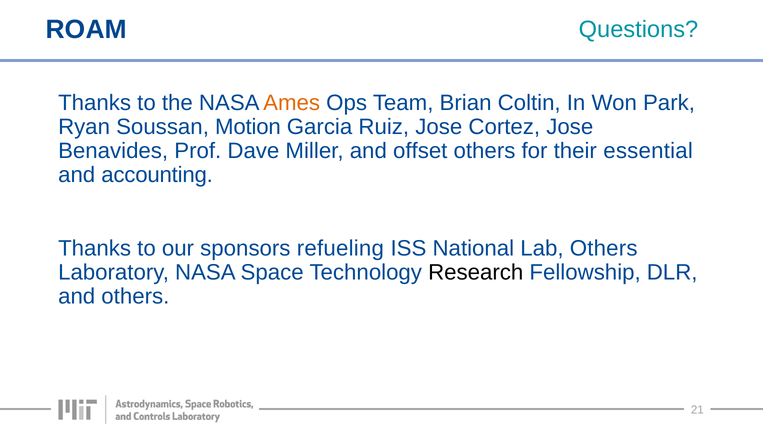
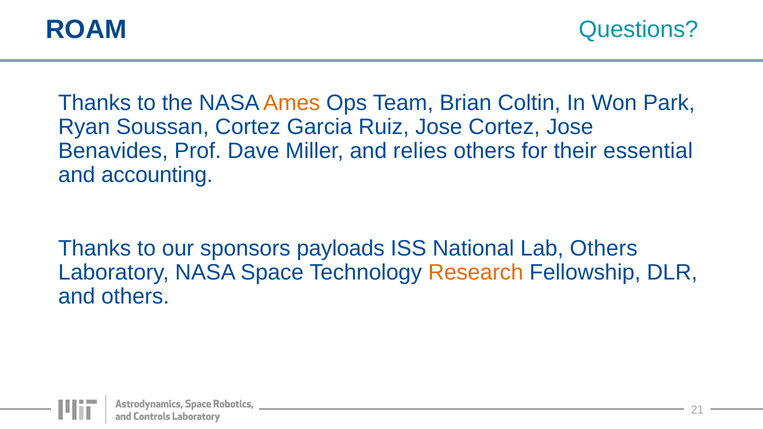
Soussan Motion: Motion -> Cortez
offset: offset -> relies
refueling: refueling -> payloads
Research colour: black -> orange
